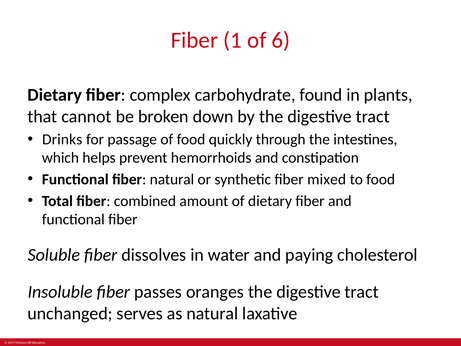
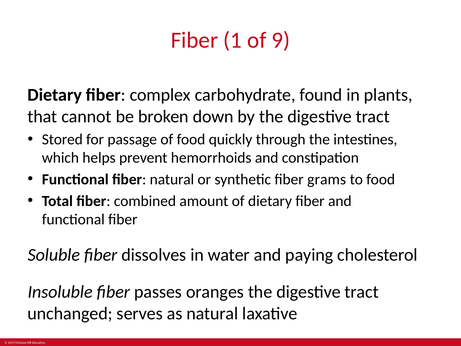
6: 6 -> 9
Drinks: Drinks -> Stored
mixed: mixed -> grams
